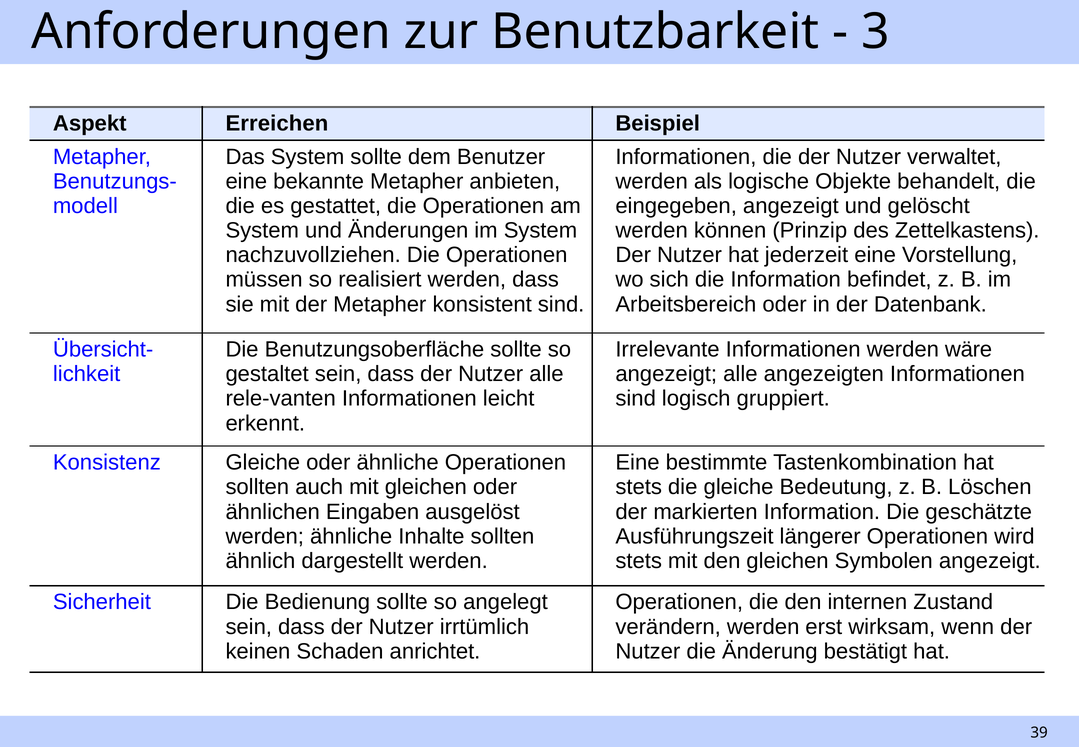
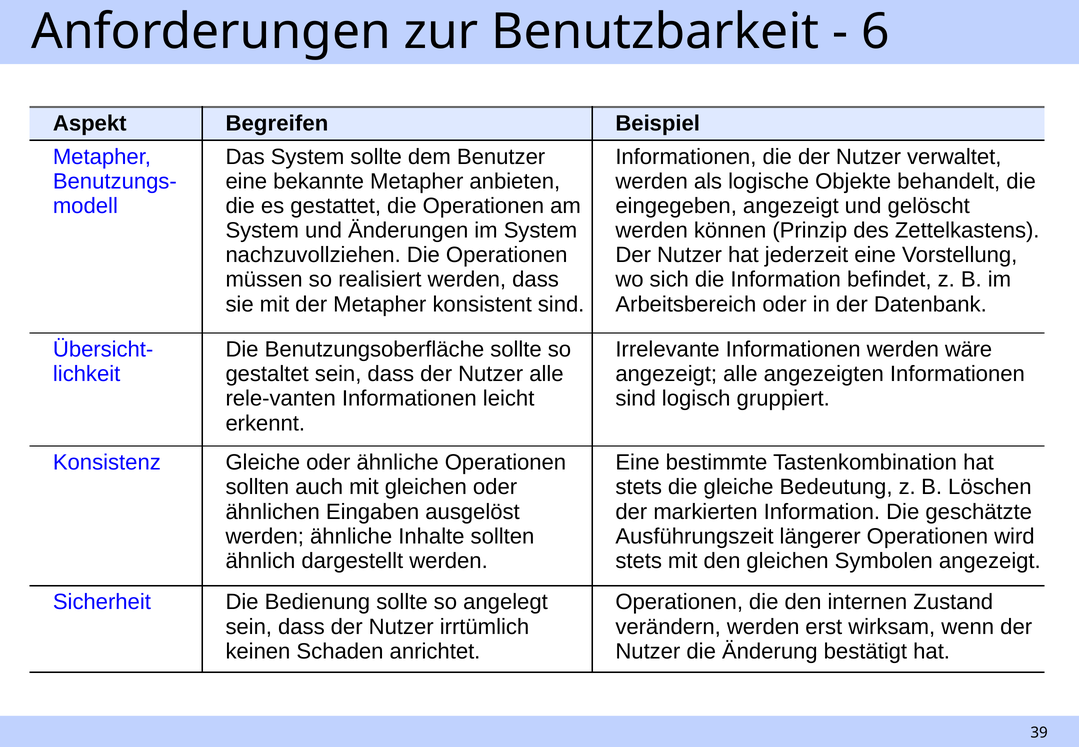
3: 3 -> 6
Erreichen: Erreichen -> Begreifen
